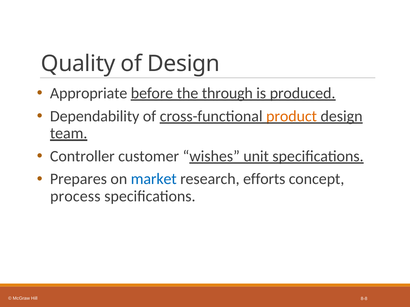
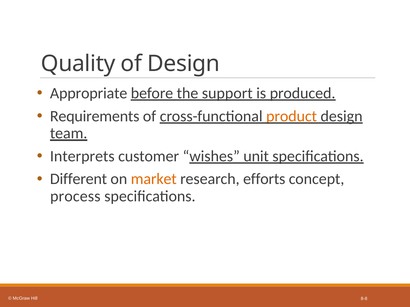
through: through -> support
Dependability: Dependability -> Requirements
Controller: Controller -> Interprets
Prepares: Prepares -> Different
market colour: blue -> orange
